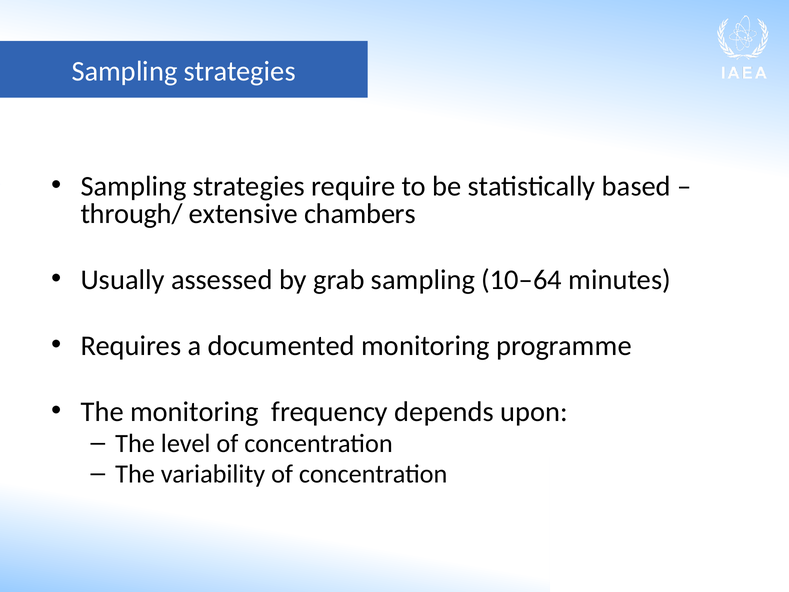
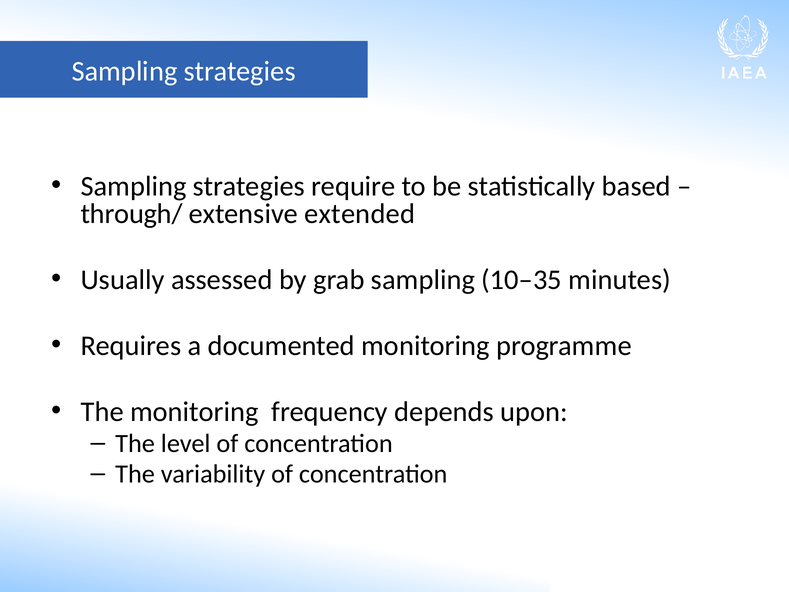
chambers: chambers -> extended
10–64: 10–64 -> 10–35
